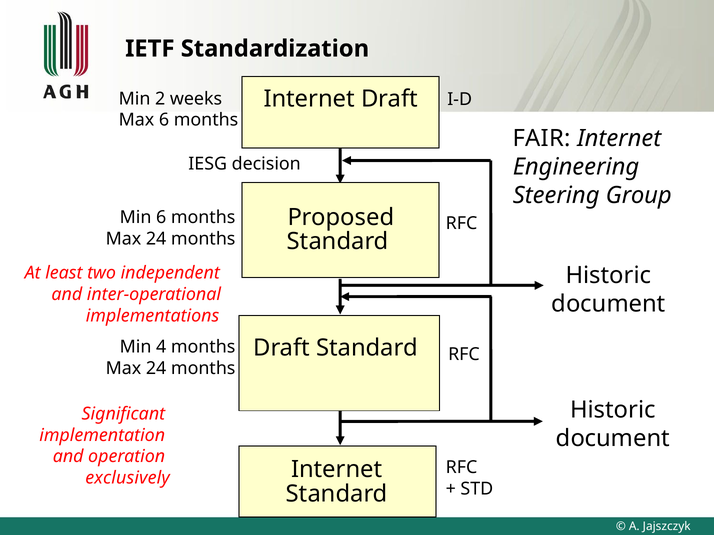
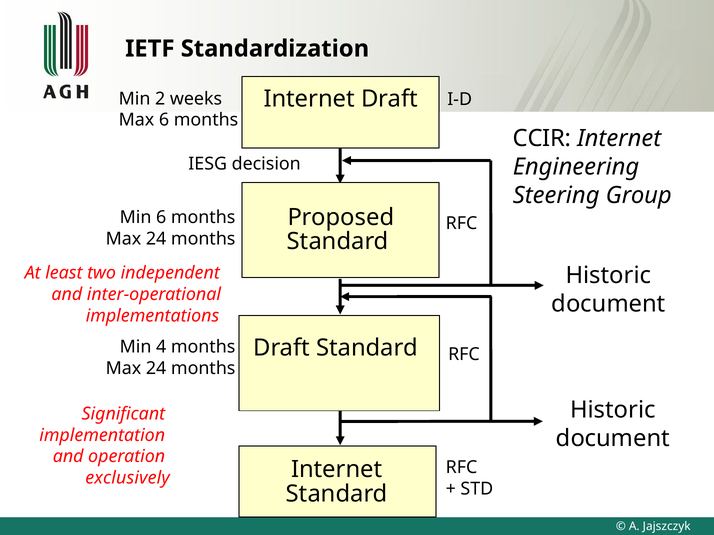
FAIR: FAIR -> CCIR
